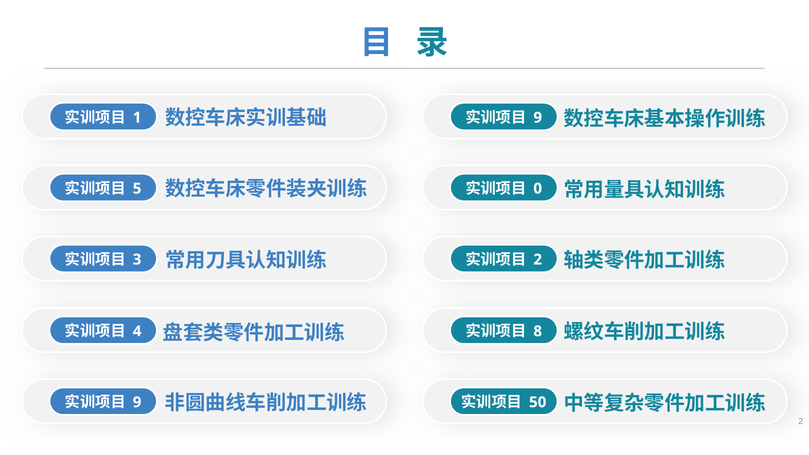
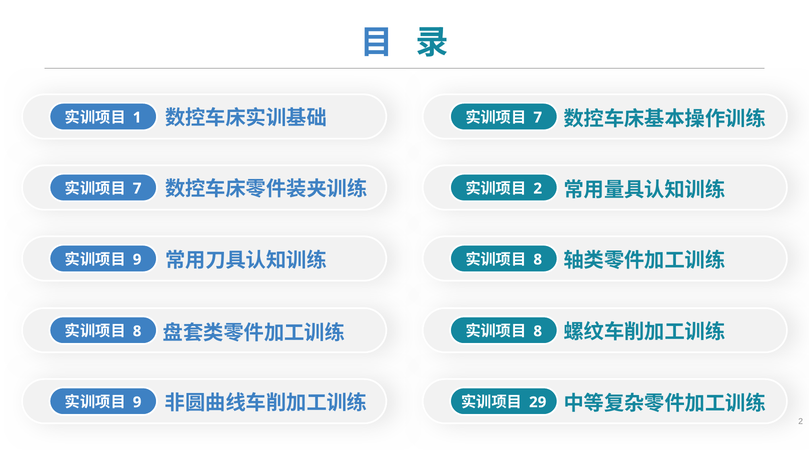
9 at (538, 118): 9 -> 7
5 at (137, 189): 5 -> 7
0 at (538, 189): 0 -> 2
3 at (137, 260): 3 -> 9
2 at (538, 260): 2 -> 8
4 at (137, 331): 4 -> 8
50: 50 -> 29
